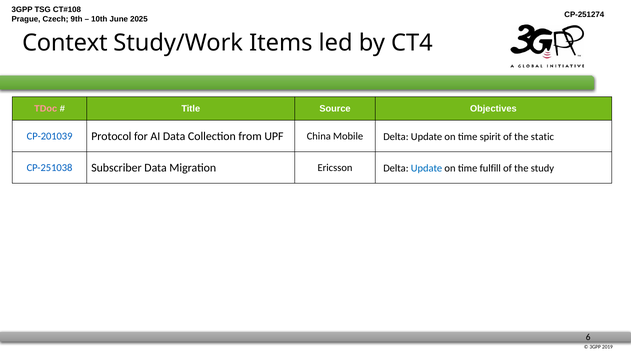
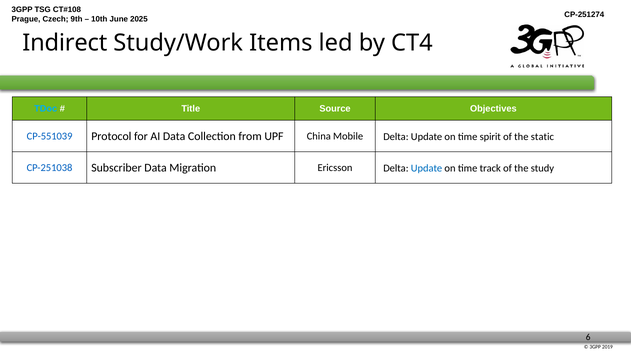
Context: Context -> Indirect
TDoc colour: pink -> light blue
CP-201039: CP-201039 -> CP-551039
fulfill: fulfill -> track
